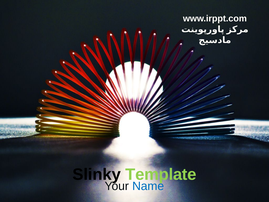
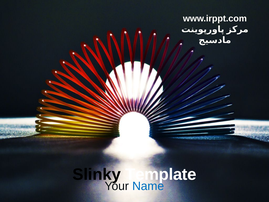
Template colour: light green -> white
